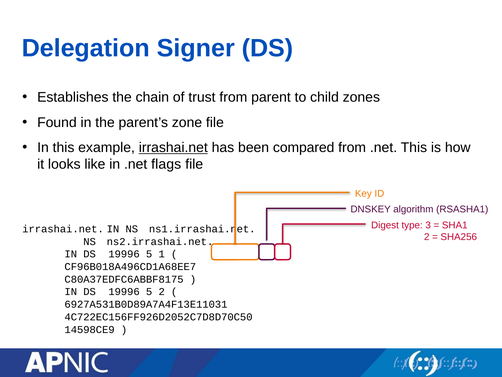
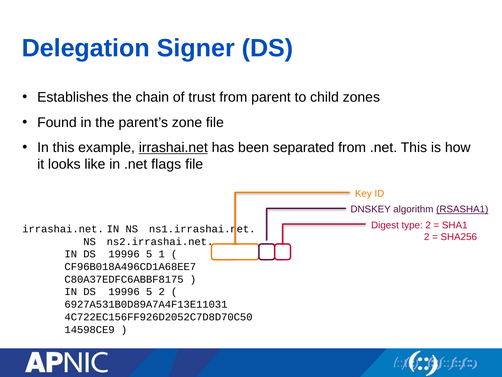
compared: compared -> separated
RSASHA1 underline: none -> present
type 3: 3 -> 2
